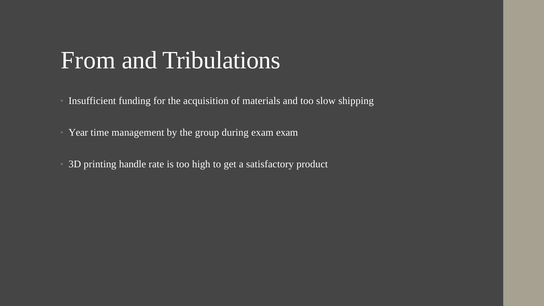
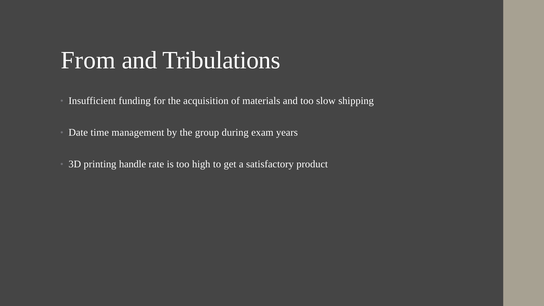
Year: Year -> Date
exam exam: exam -> years
